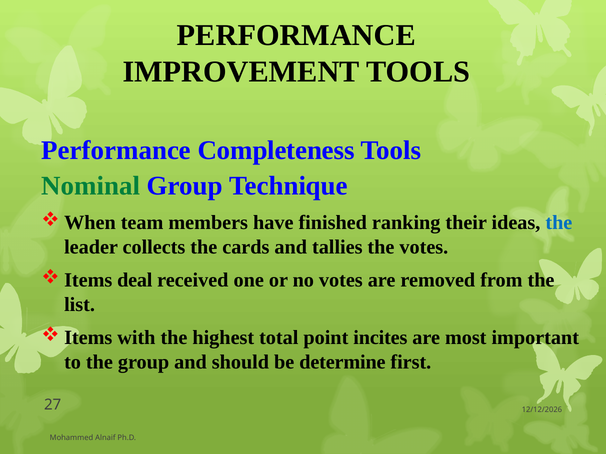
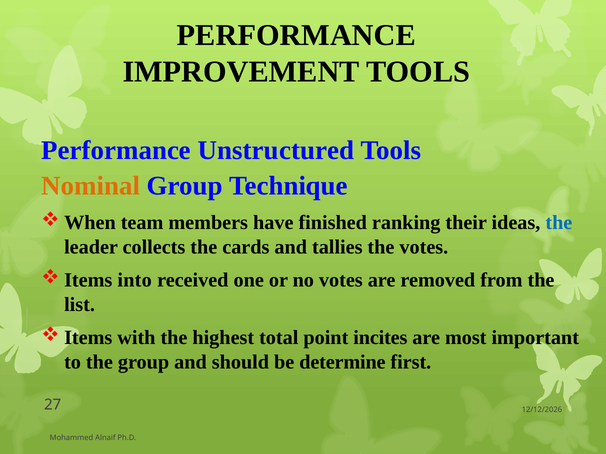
Completeness: Completeness -> Unstructured
Nominal colour: green -> orange
deal: deal -> into
